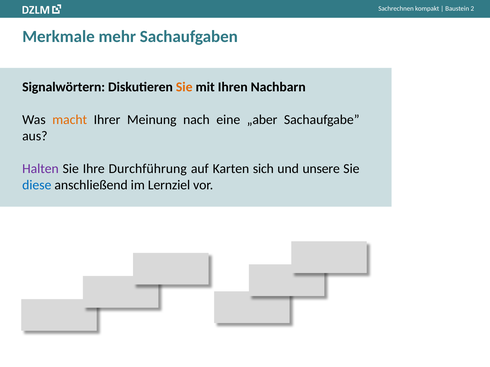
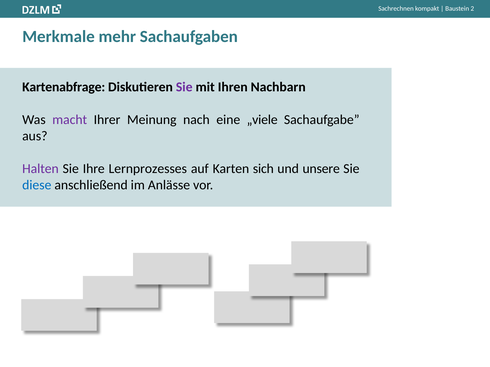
Signalwörtern: Signalwörtern -> Kartenabfrage
Sie at (184, 87) colour: orange -> purple
macht colour: orange -> purple
„aber: „aber -> „viele
Durchführung: Durchführung -> Lernprozesses
Lernziel: Lernziel -> Anlässe
